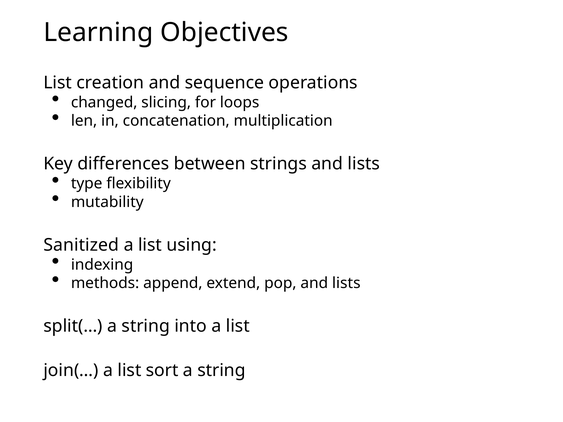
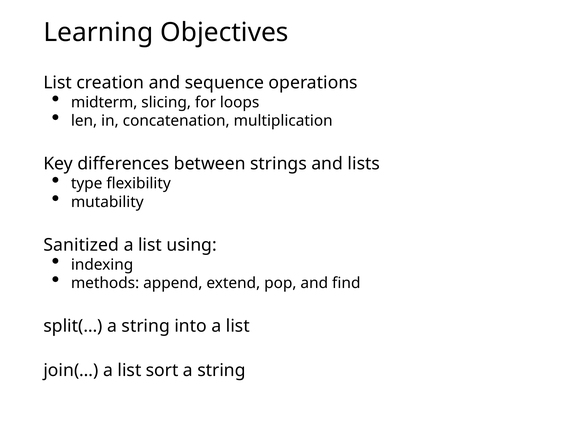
changed: changed -> midterm
pop and lists: lists -> find
